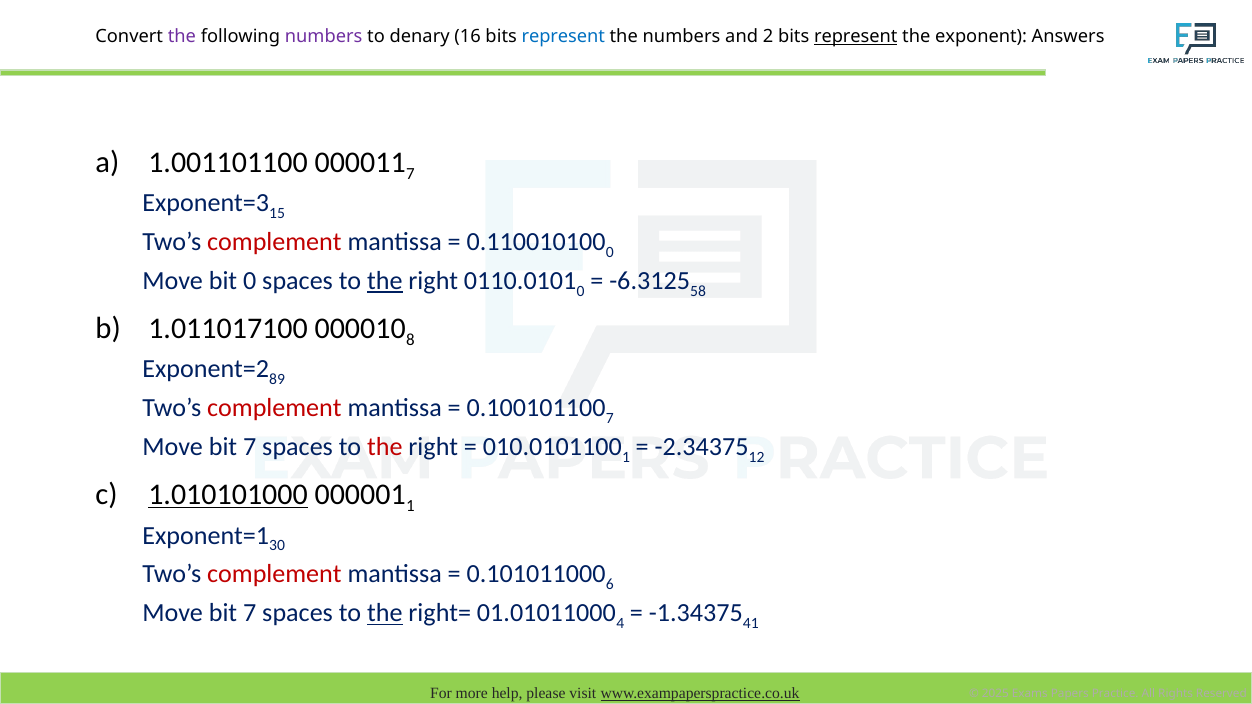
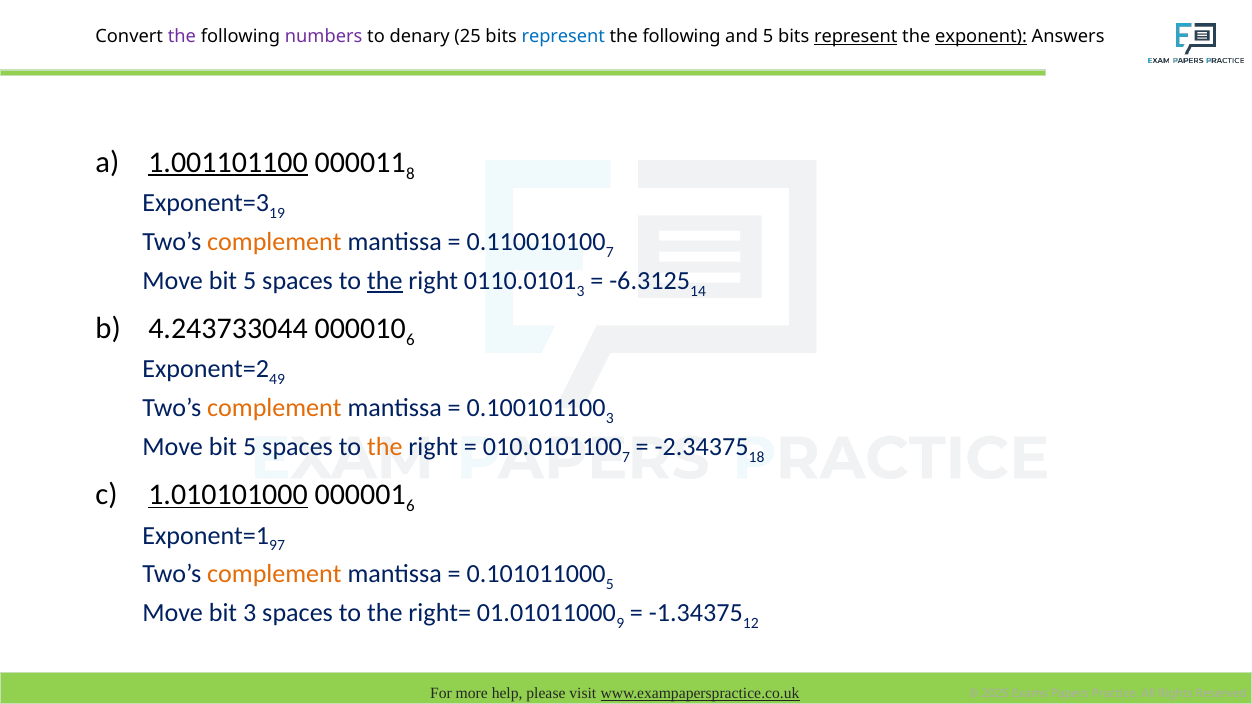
16: 16 -> 25
numbers at (682, 37): numbers -> following
and 2: 2 -> 5
exponent underline: none -> present
1.001101100 underline: none -> present
7 at (410, 174): 7 -> 8
15: 15 -> 19
complement at (274, 242) colour: red -> orange
0 at (610, 252): 0 -> 7
0 at (250, 281): 0 -> 5
0 at (581, 291): 0 -> 3
58: 58 -> 14
1.011017100: 1.011017100 -> 4.243733044
8 at (410, 340): 8 -> 6
89: 89 -> 49
complement at (274, 408) colour: red -> orange
7 at (610, 418): 7 -> 3
7 at (250, 447): 7 -> 5
the at (385, 447) colour: red -> orange
1 at (626, 457): 1 -> 7
12: 12 -> 18
1 at (410, 506): 1 -> 6
30: 30 -> 97
complement at (274, 575) colour: red -> orange
6 at (610, 585): 6 -> 5
7 at (250, 613): 7 -> 3
the at (385, 613) underline: present -> none
4: 4 -> 9
41: 41 -> 12
